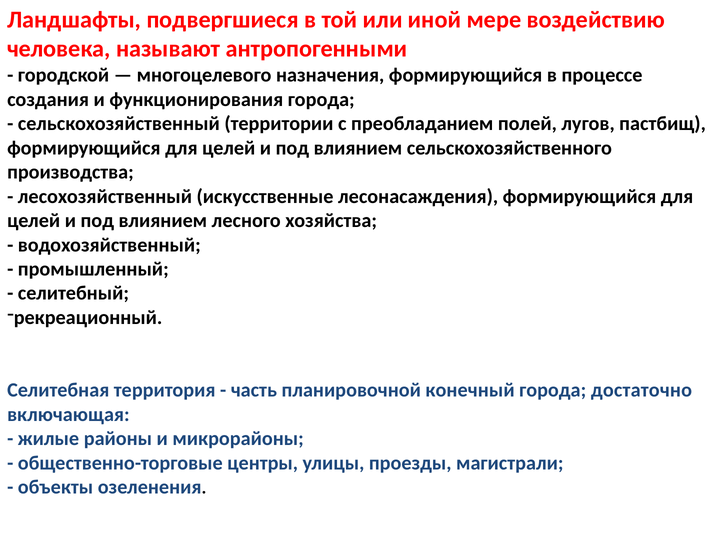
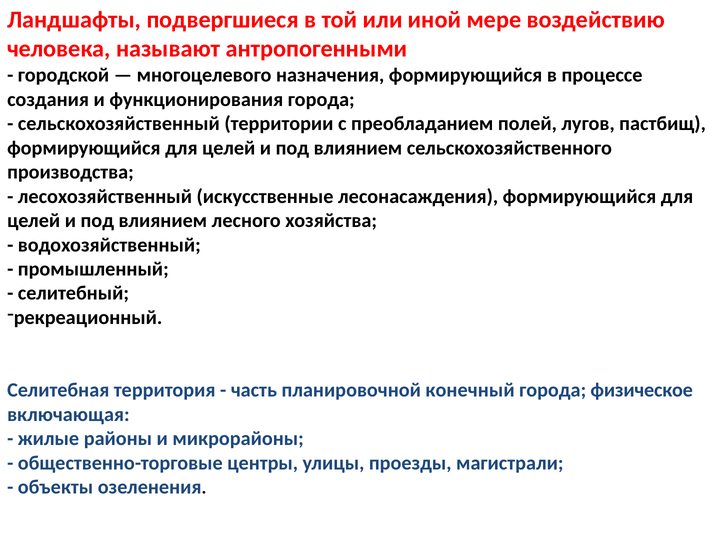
достаточно: достаточно -> физическое
